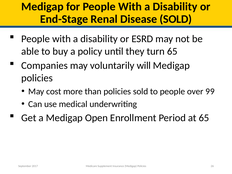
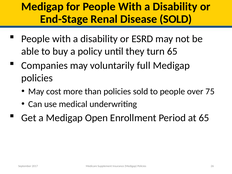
will: will -> full
99: 99 -> 75
